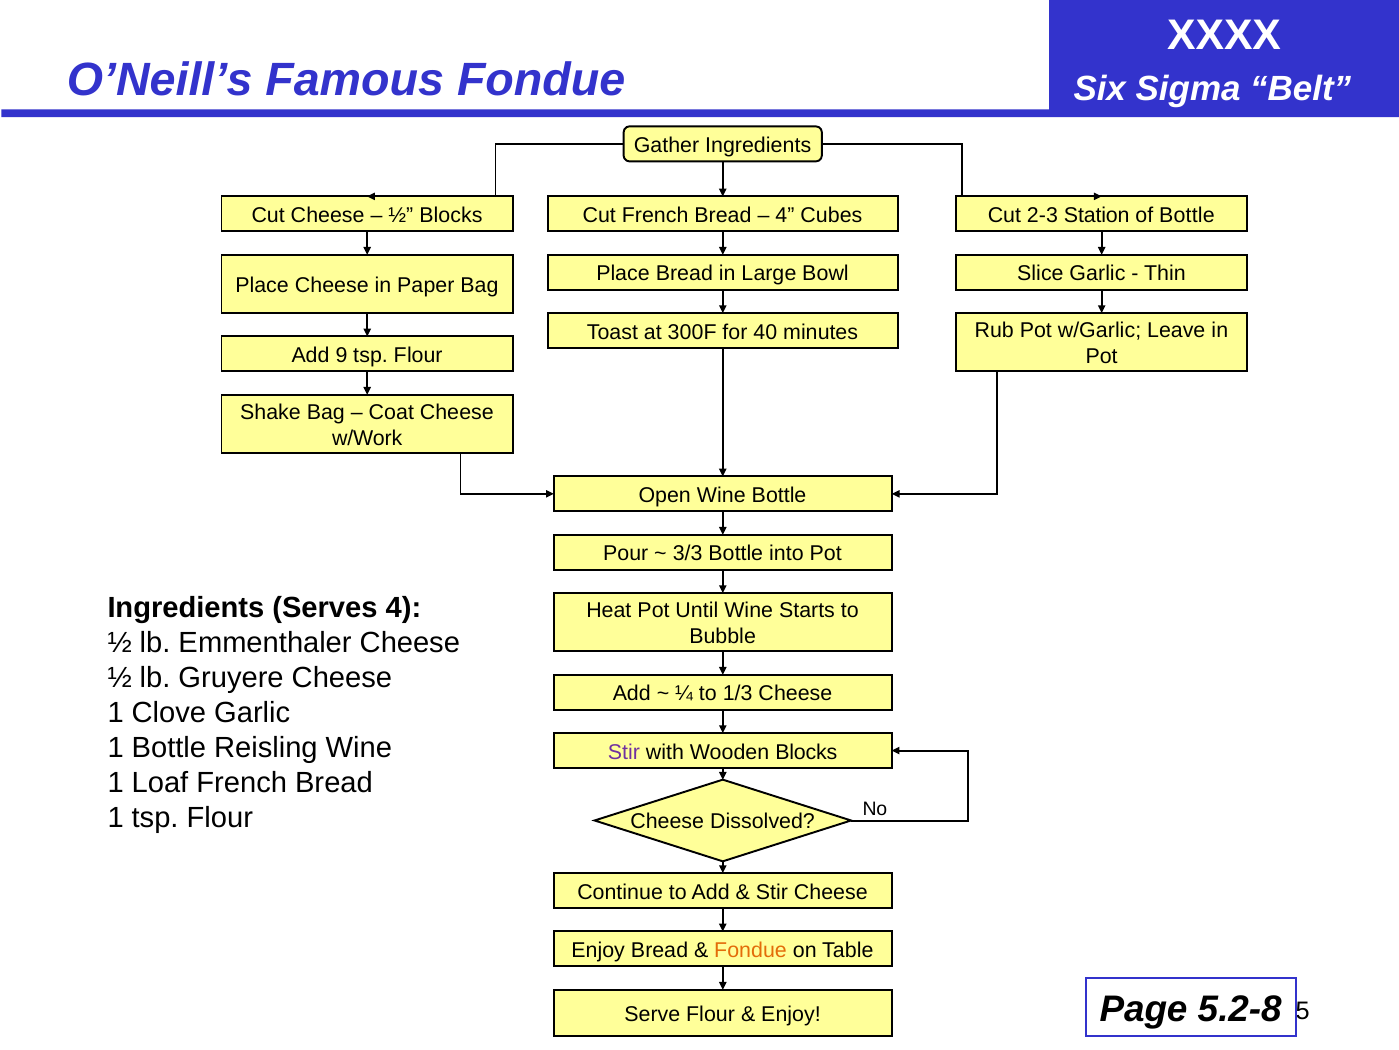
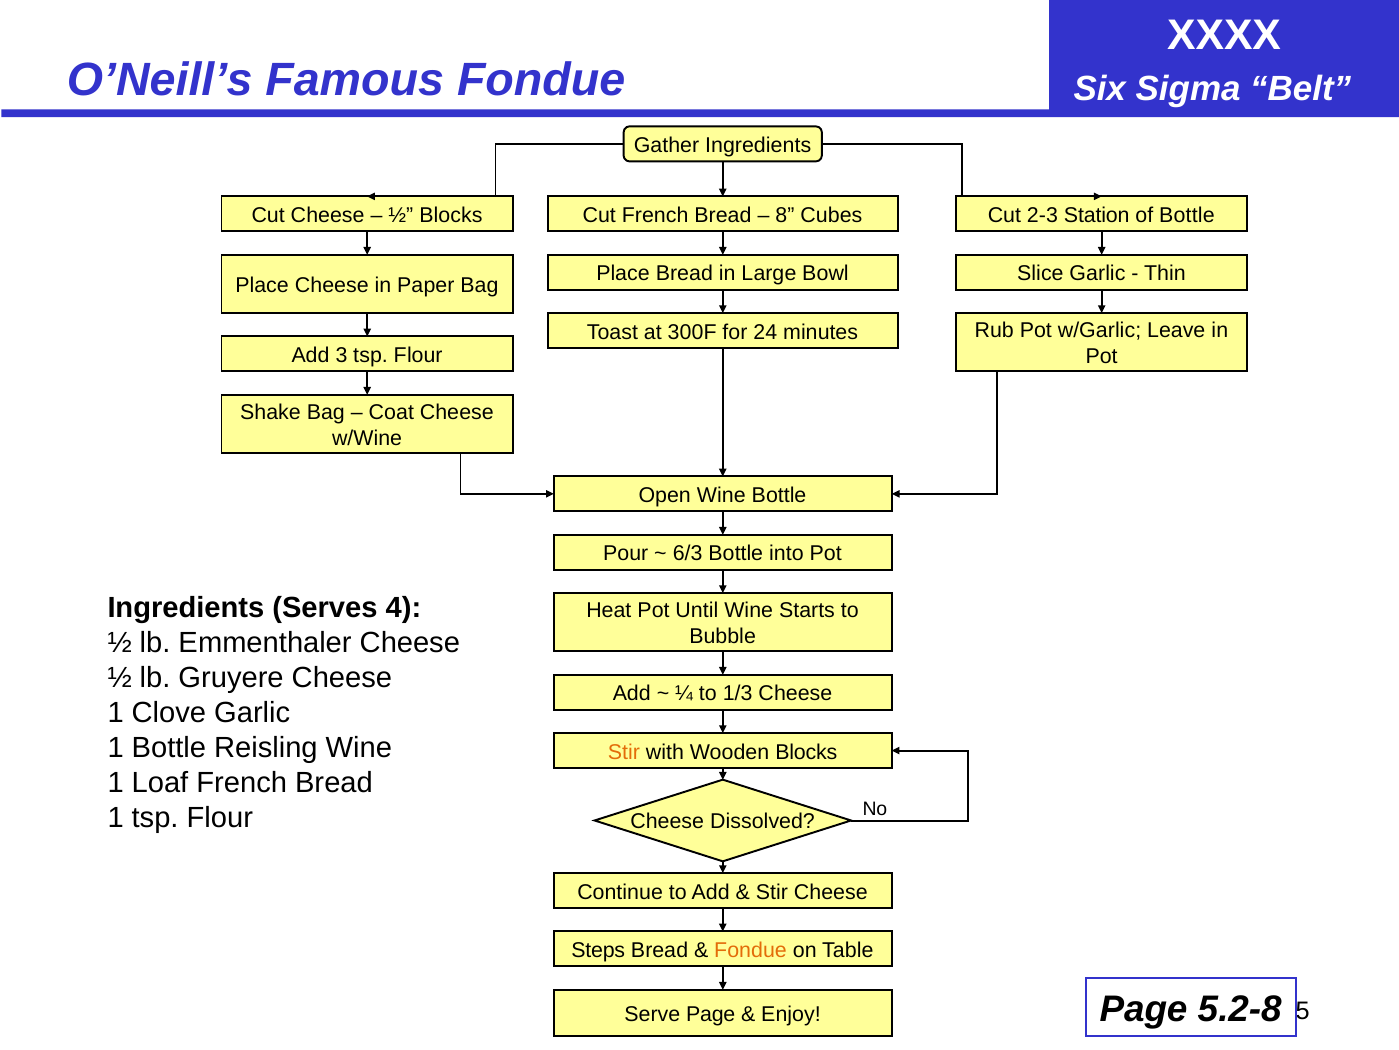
4 at (785, 215): 4 -> 8
40: 40 -> 24
9: 9 -> 3
w/Work: w/Work -> w/Wine
3/3: 3/3 -> 6/3
Stir at (624, 751) colour: purple -> orange
Enjoy at (598, 950): Enjoy -> Steps
Serve Flour: Flour -> Page
